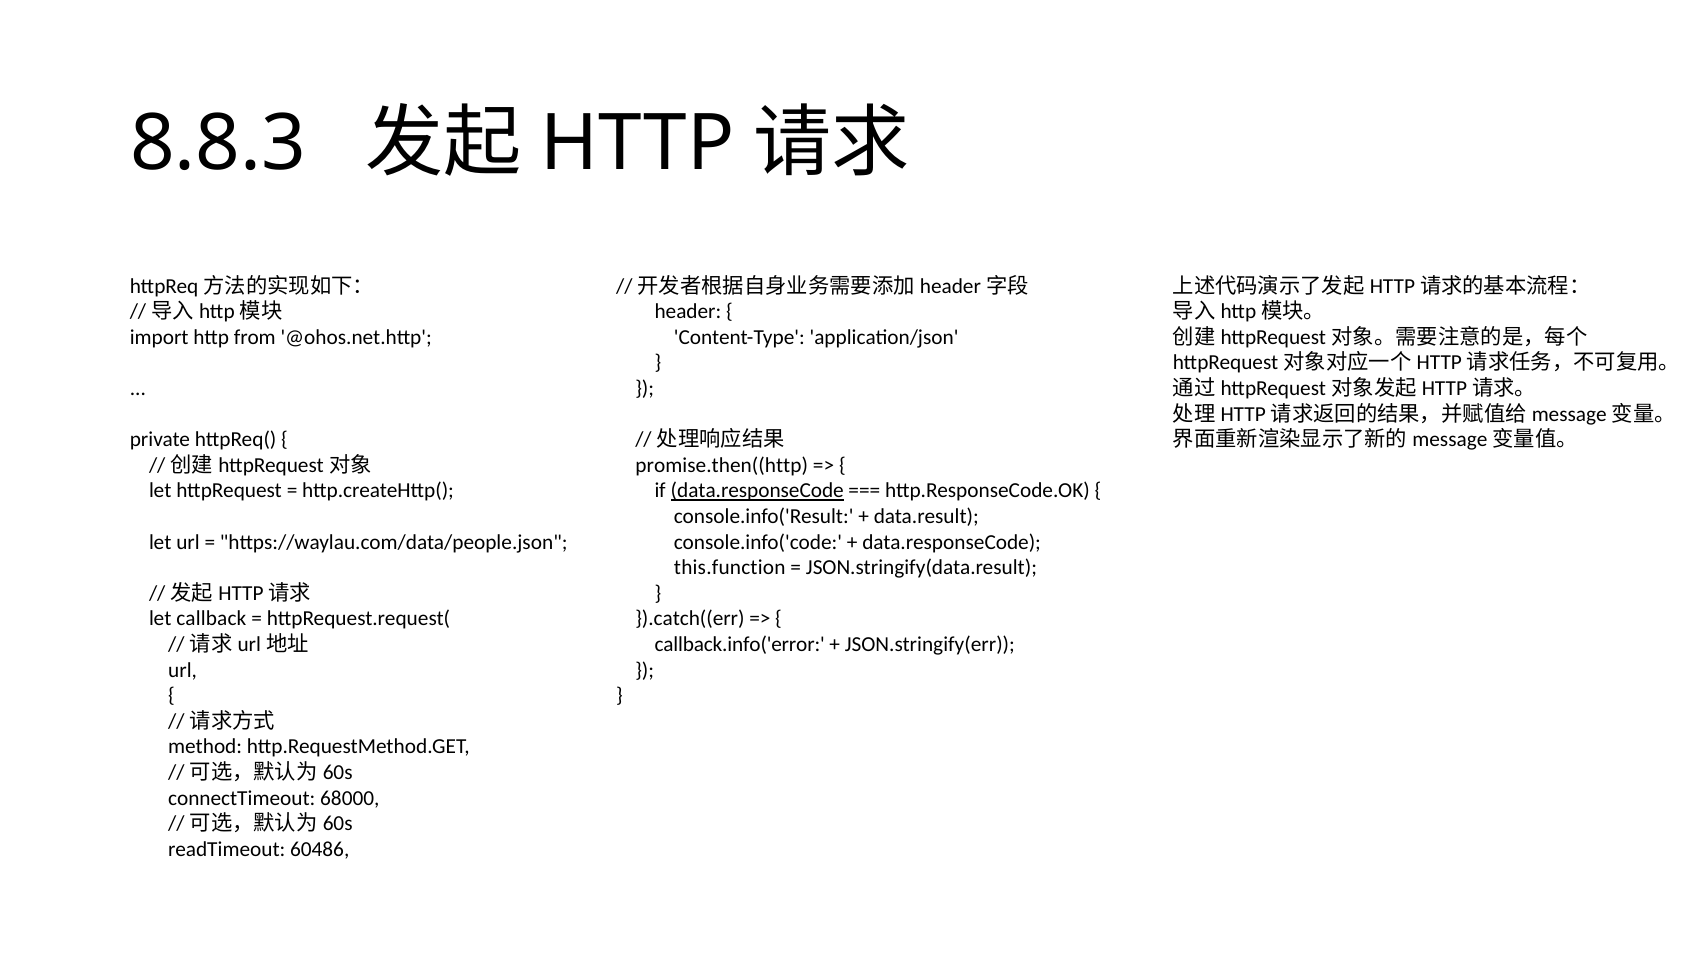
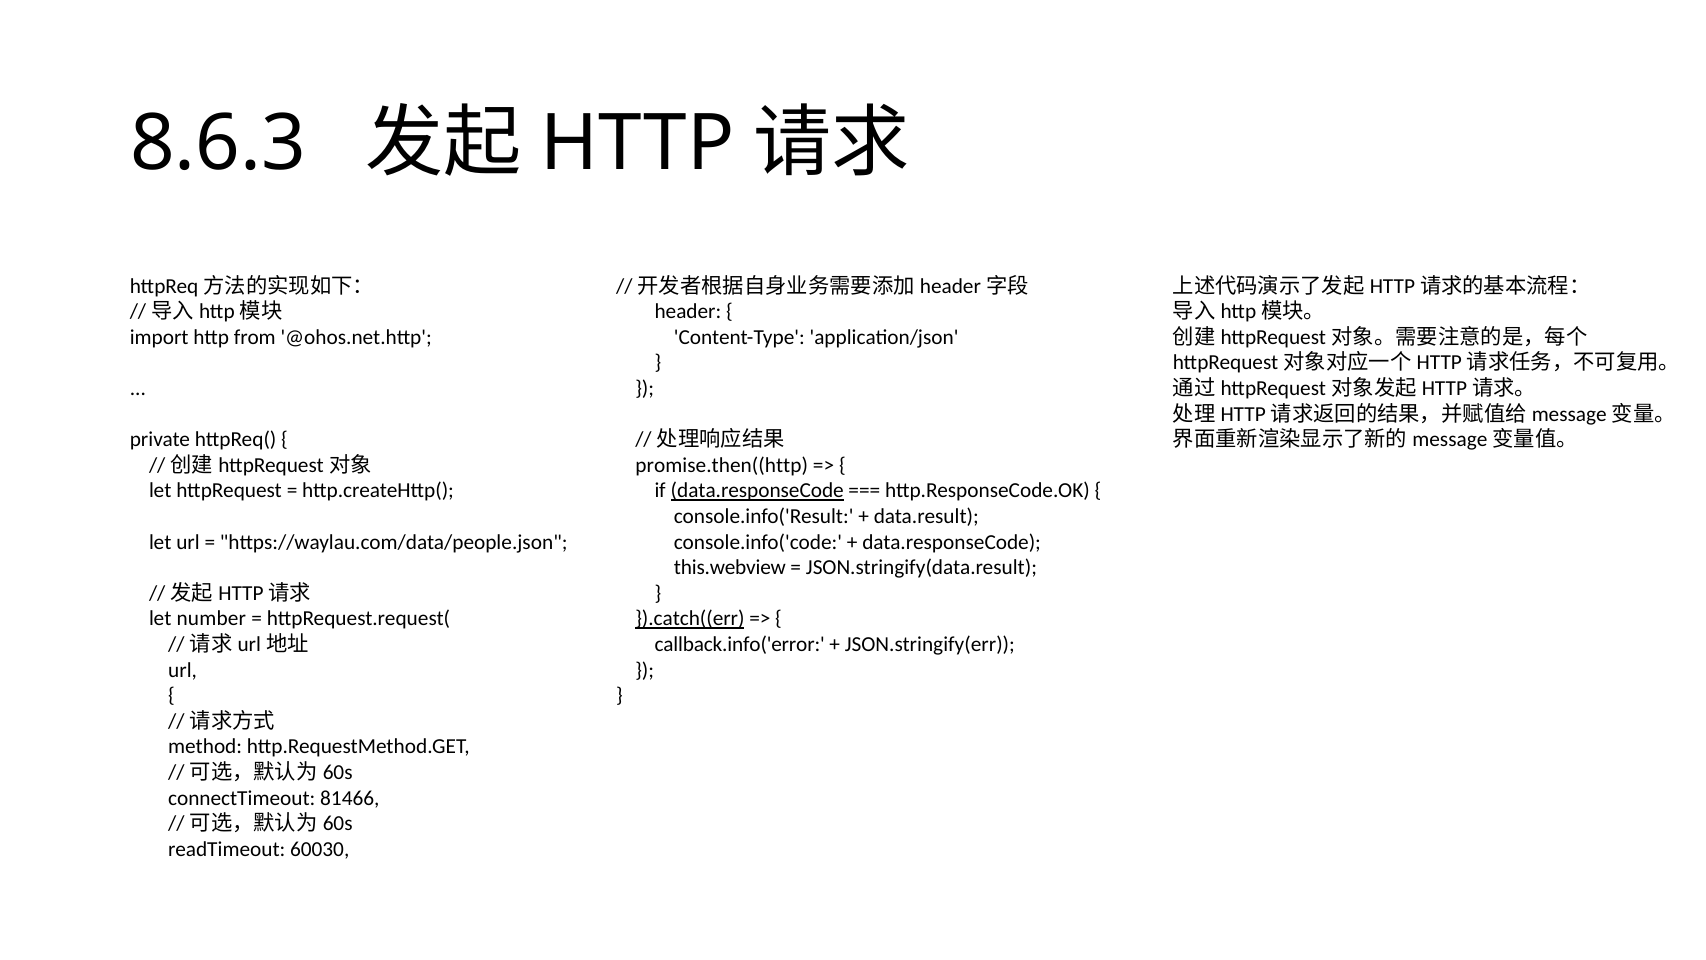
8.8.3: 8.8.3 -> 8.6.3
this.function: this.function -> this.webview
callback: callback -> number
}).catch((err underline: none -> present
68000: 68000 -> 81466
60486: 60486 -> 60030
